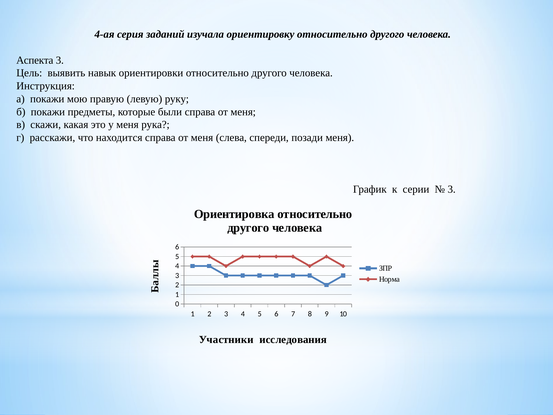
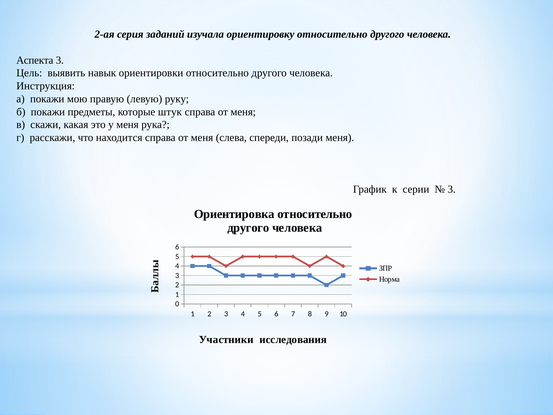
4-ая: 4-ая -> 2-ая
были: были -> штук
